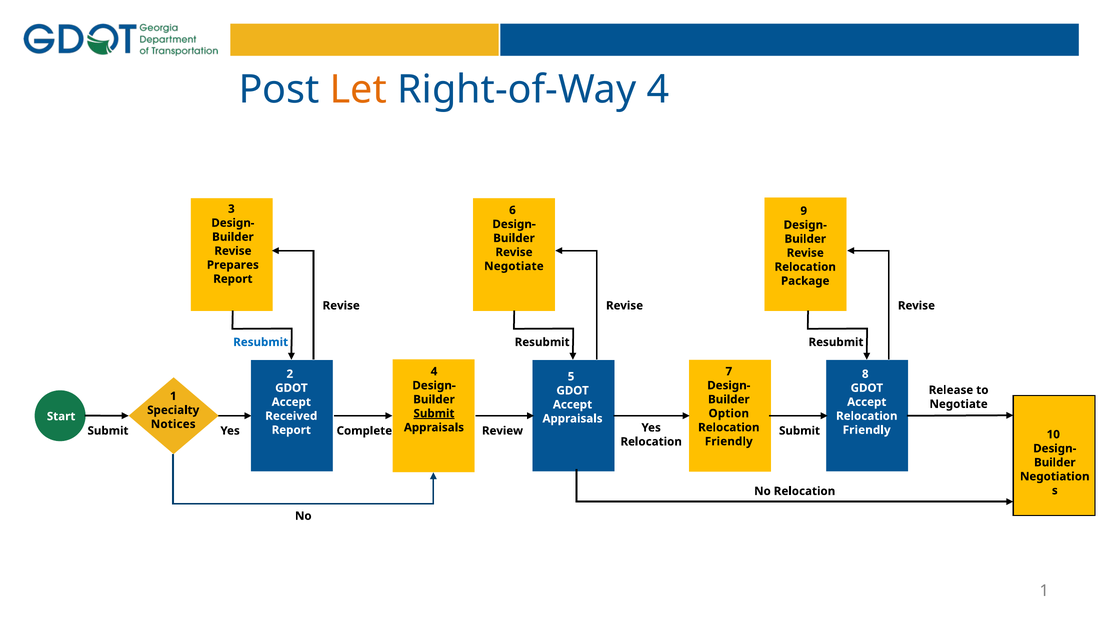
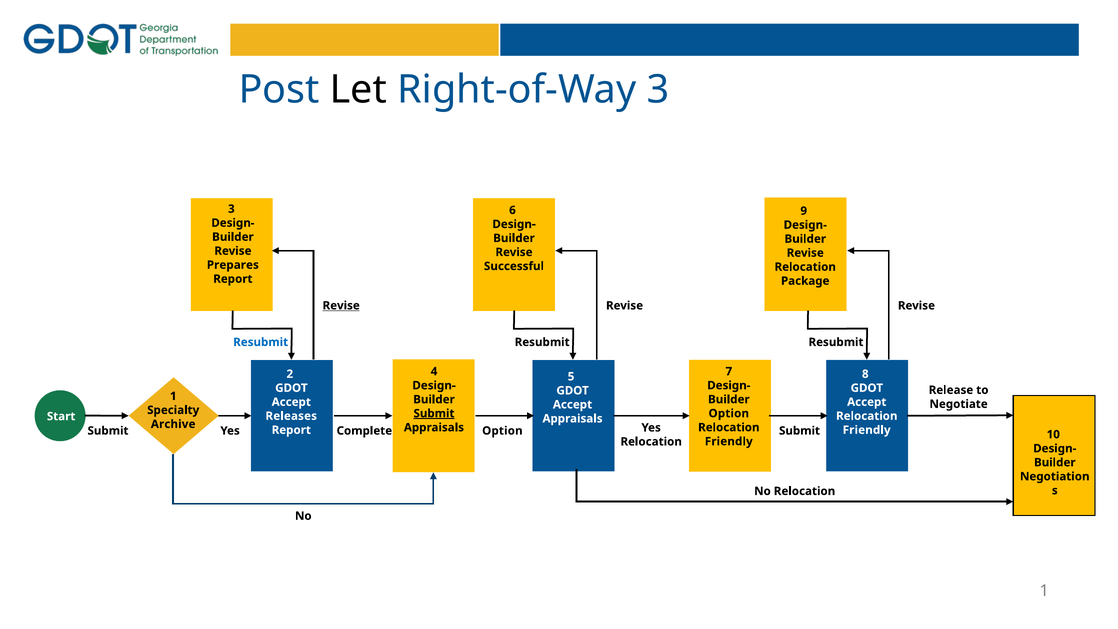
Let colour: orange -> black
Right-of-Way 4: 4 -> 3
Negotiate at (514, 266): Negotiate -> Successful
Revise at (341, 306) underline: none -> present
Received: Received -> Releases
Notices: Notices -> Archive
Review at (502, 431): Review -> Option
